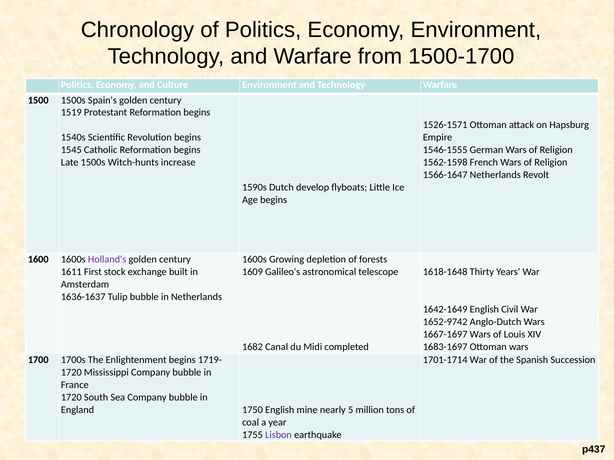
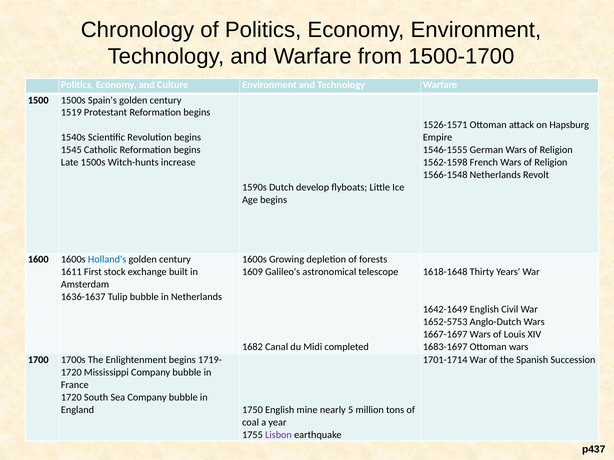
1566-1647: 1566-1647 -> 1566-1548
Holland's colour: purple -> blue
1652-9742: 1652-9742 -> 1652-5753
